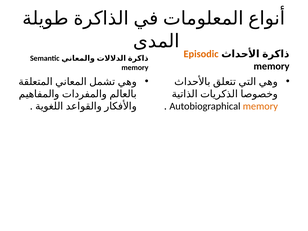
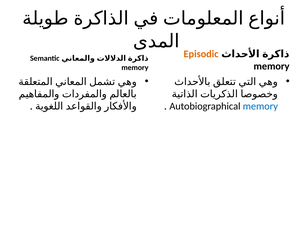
memory at (260, 106) colour: orange -> blue
